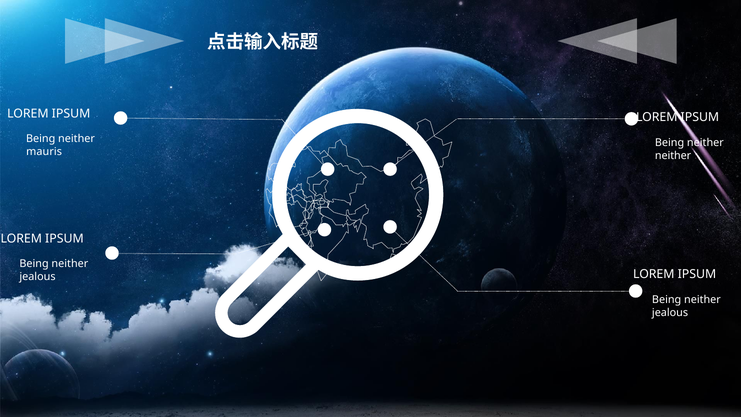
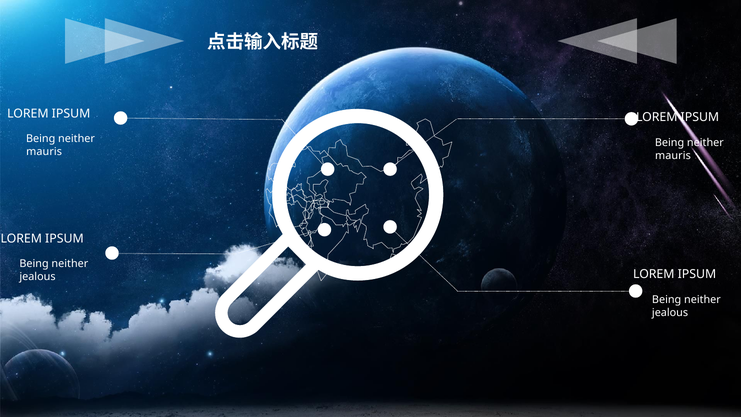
neither at (673, 156): neither -> mauris
